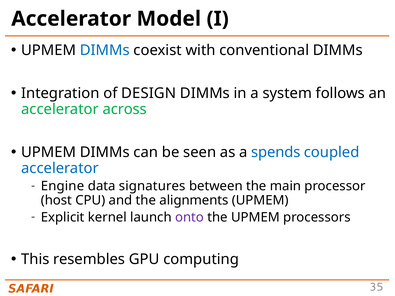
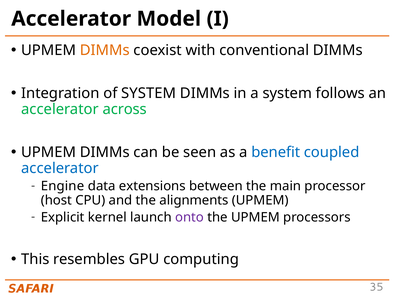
DIMMs at (105, 50) colour: blue -> orange
of DESIGN: DESIGN -> SYSTEM
spends: spends -> benefit
signatures: signatures -> extensions
